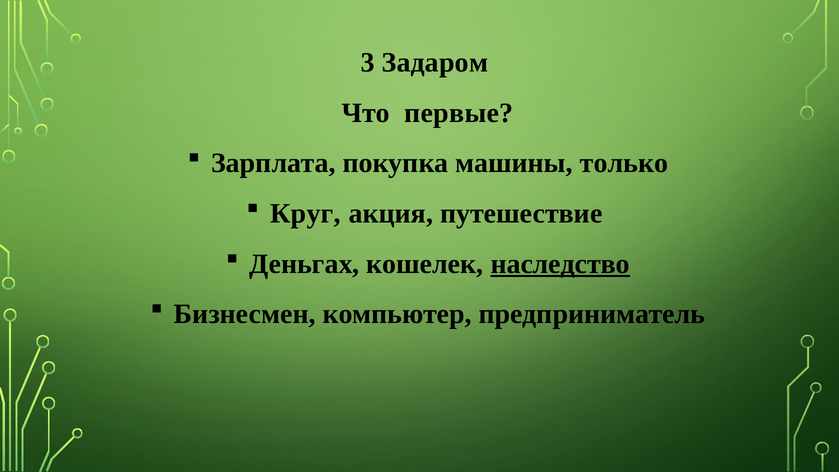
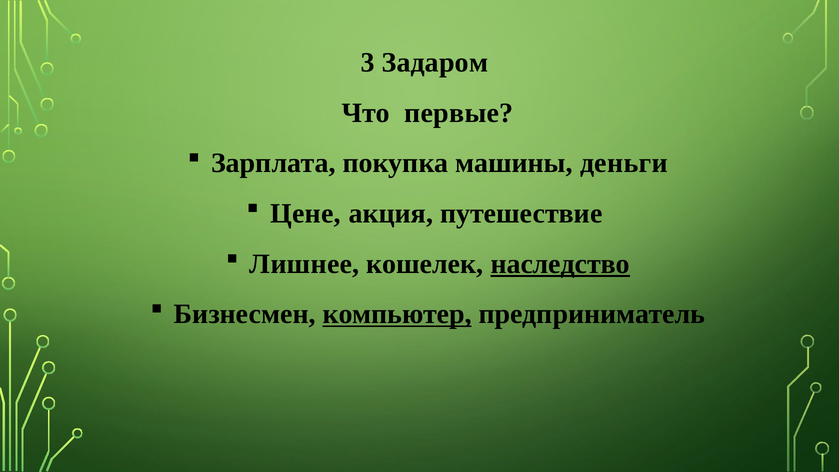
только: только -> деньги
Круг: Круг -> Цене
Деньгах: Деньгах -> Лишнее
компьютер underline: none -> present
